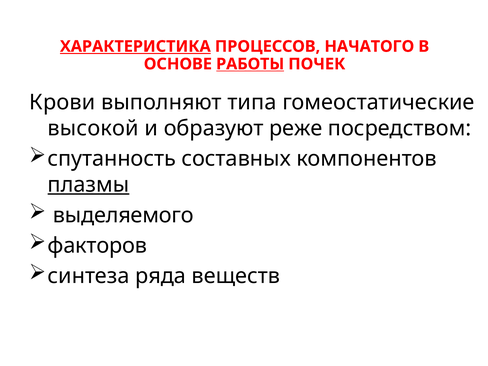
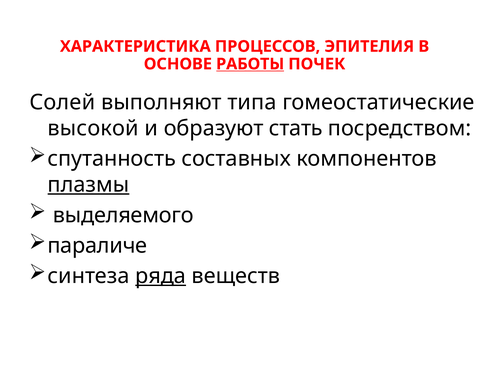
ХАРАКТЕРИСТИКА underline: present -> none
НАЧАТОГО: НАЧАТОГО -> ЭПИТЕЛИЯ
Крови: Крови -> Солей
реже: реже -> стать
факторов: факторов -> параличе
ряда underline: none -> present
